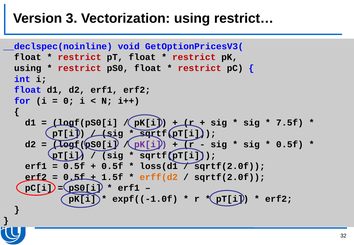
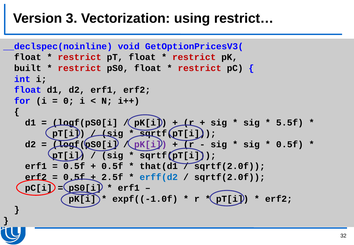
using at (28, 68): using -> built
7.5f: 7.5f -> 5.5f
loss(d1: loss(d1 -> that(d1
1.5f: 1.5f -> 2.5f
erff(d2 colour: orange -> blue
